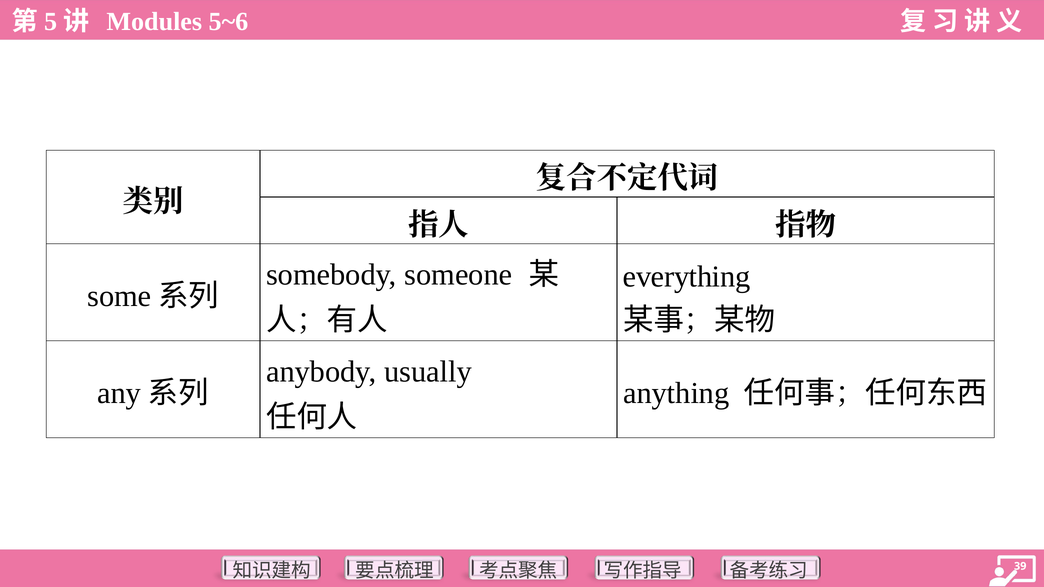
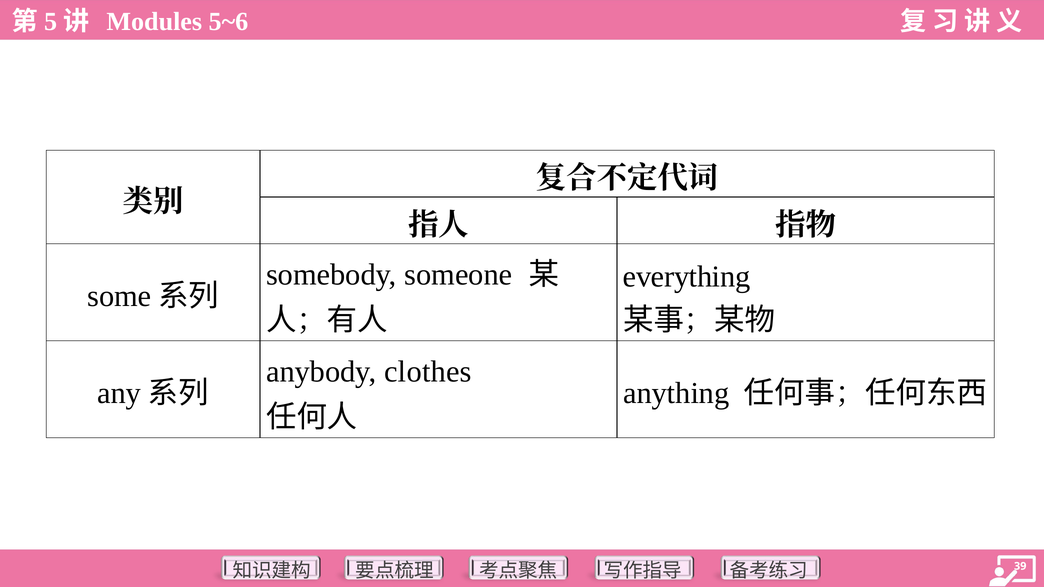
usually: usually -> clothes
